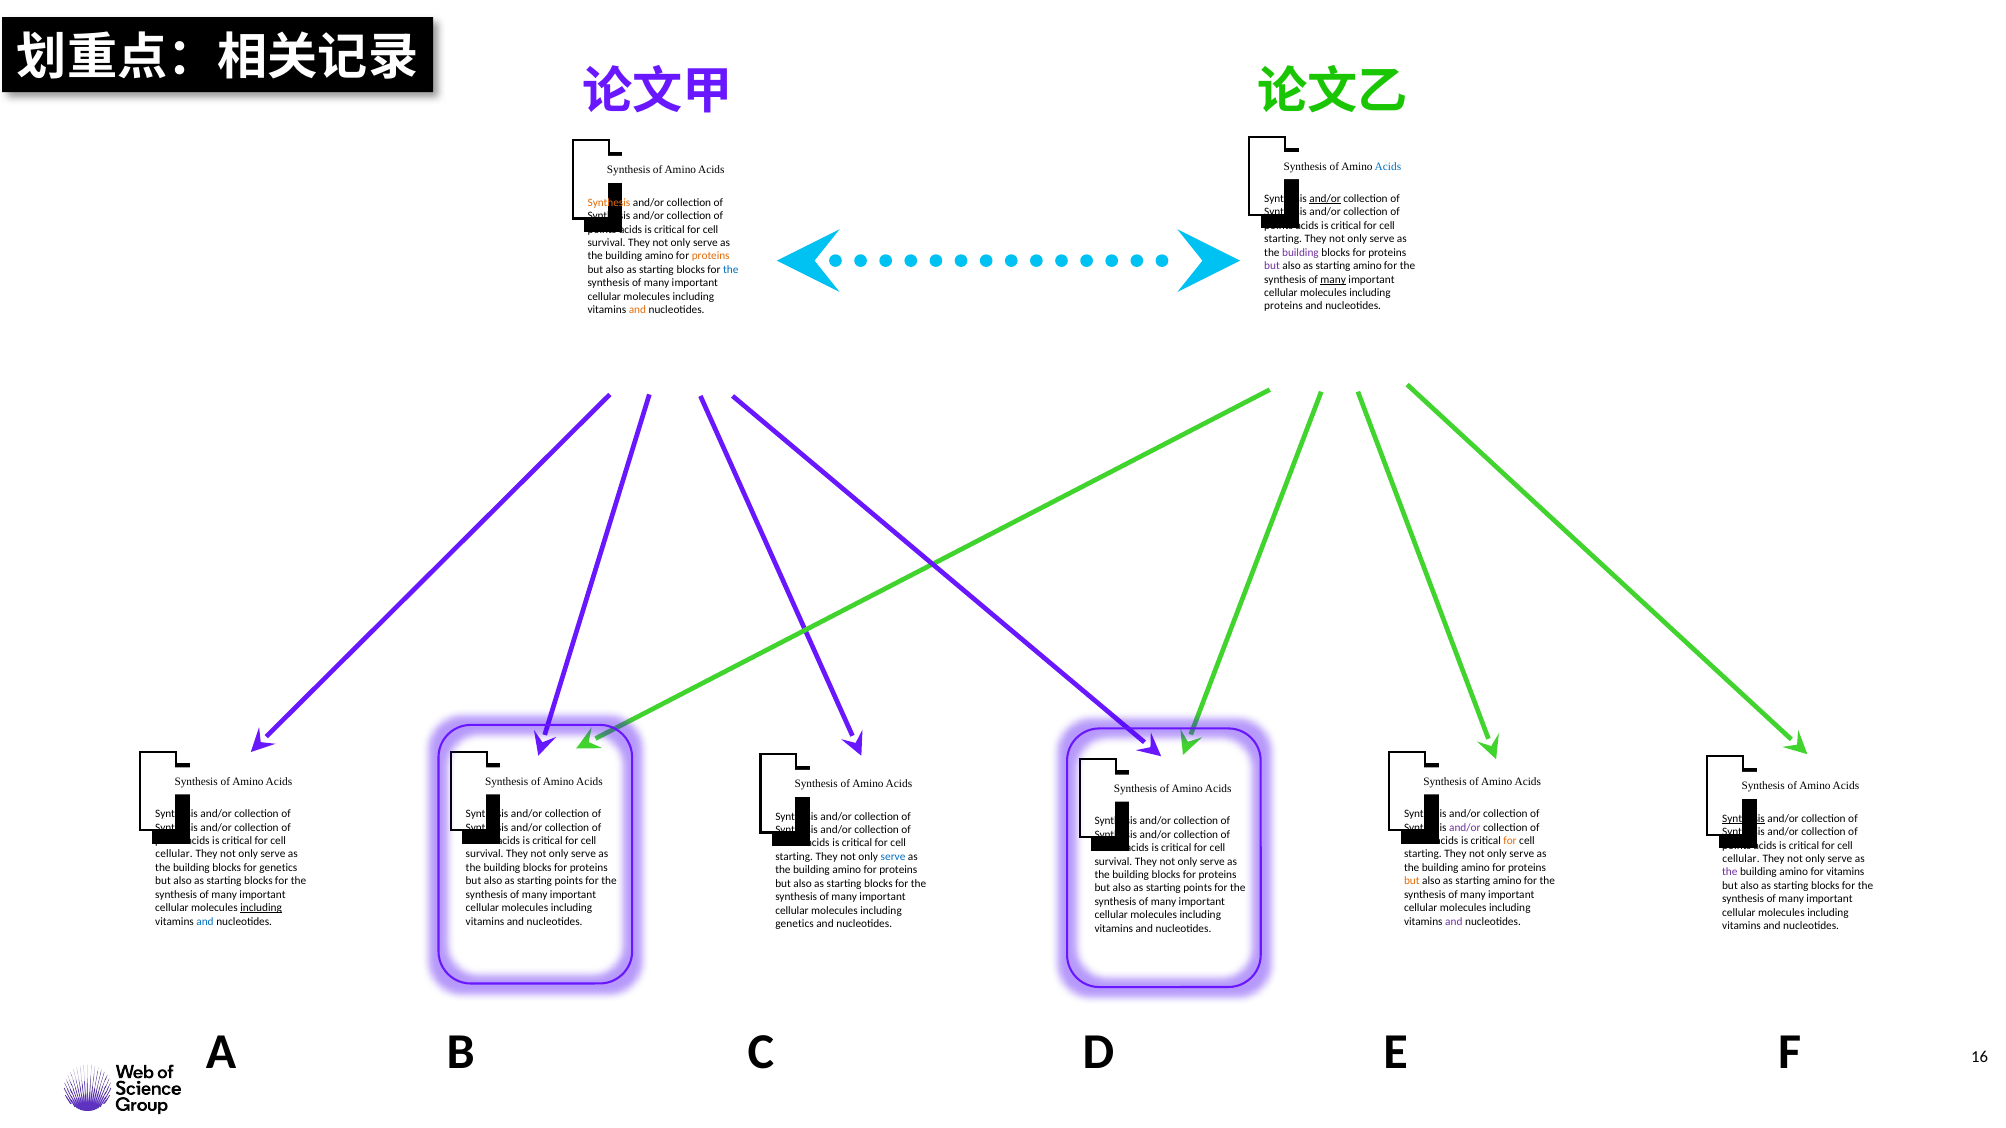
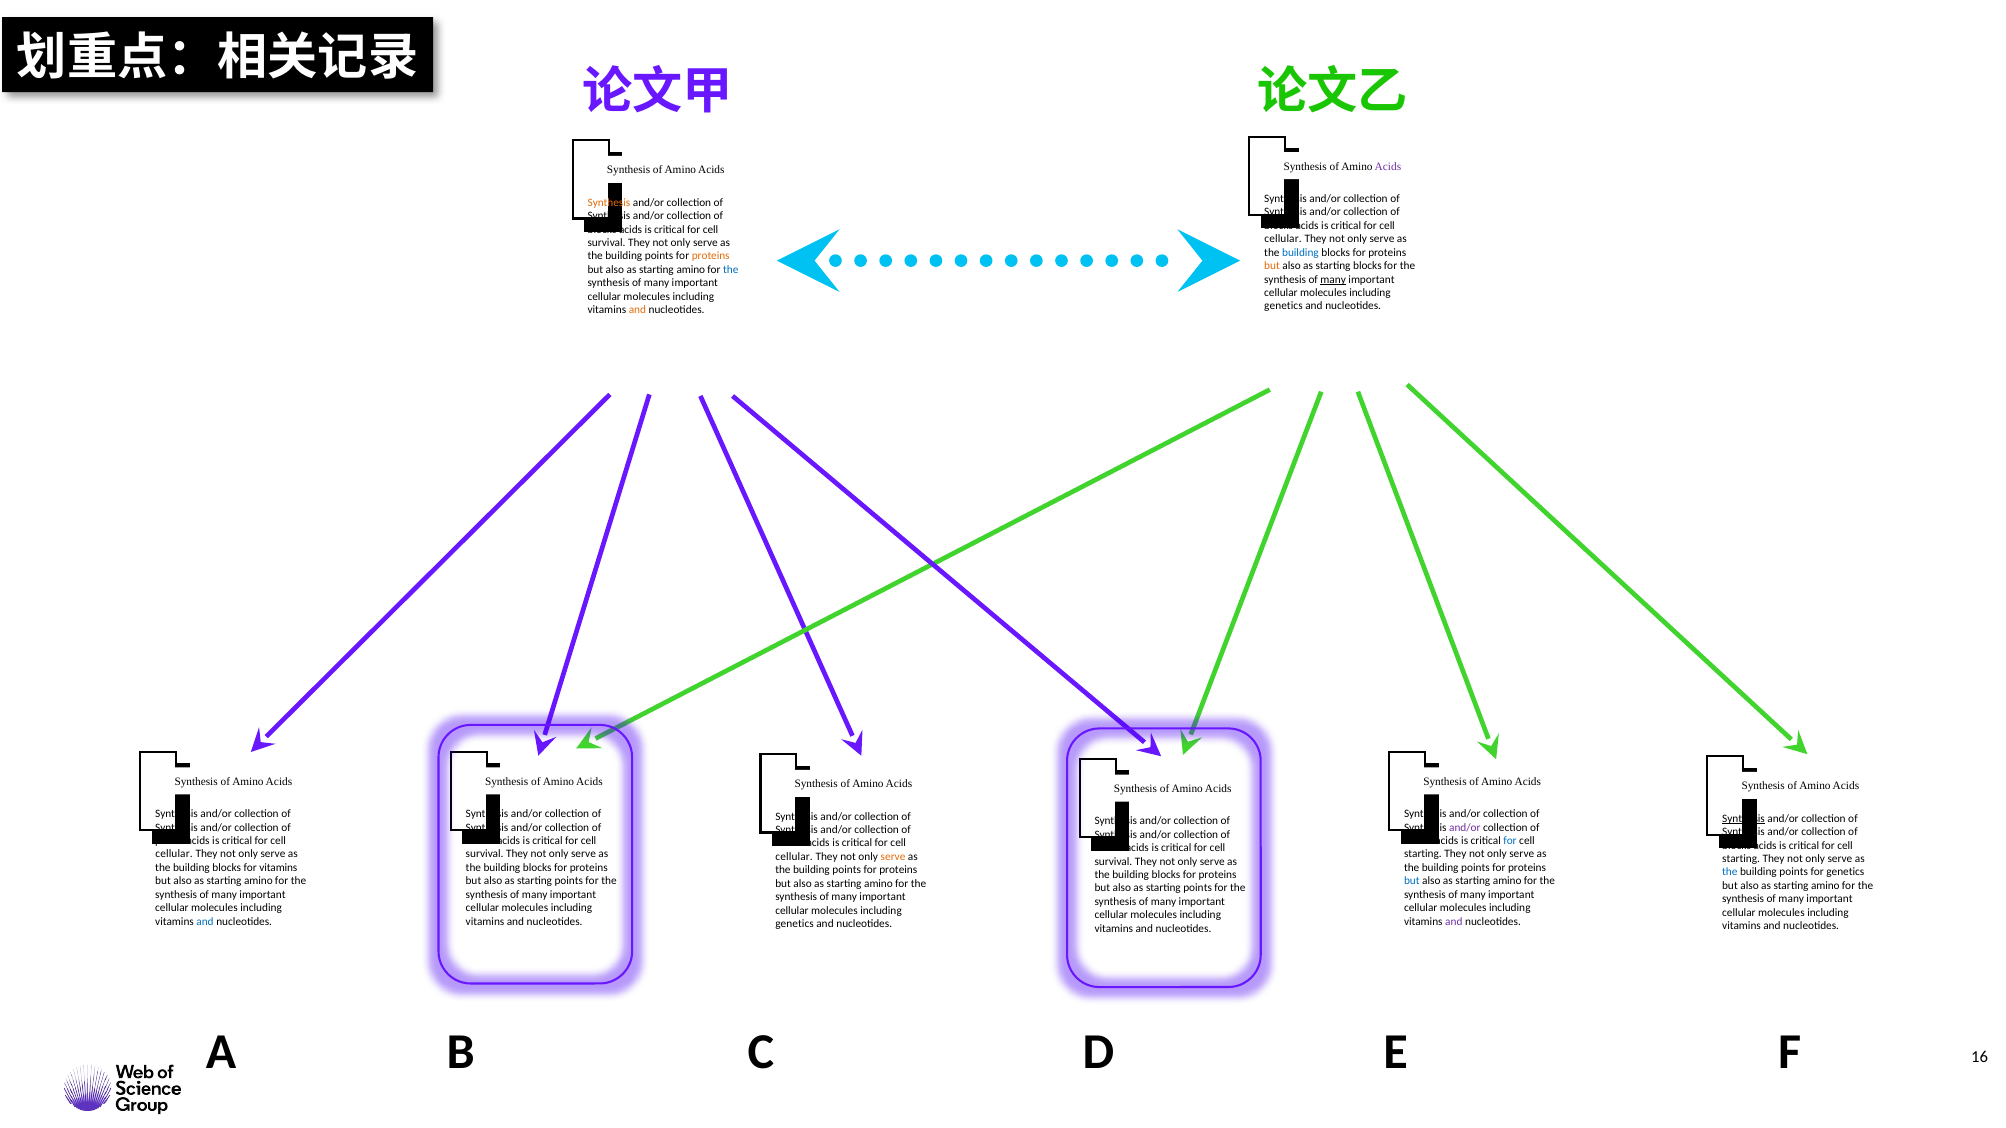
Acids at (1388, 167) colour: blue -> purple
and/or at (1325, 199) underline: present -> none
points at (1279, 226): points -> blocks
points at (602, 229): points -> blocks
starting at (1283, 239): starting -> cellular
building at (1300, 253) colour: purple -> blue
amino at (659, 256): amino -> points
but at (1272, 266) colour: purple -> orange
amino at (1367, 266): amino -> blocks
blocks at (691, 270): blocks -> amino
proteins at (1284, 306): proteins -> genetics
for at (1510, 841) colour: orange -> blue
points at (1737, 846): points -> blocks
starting at (794, 857): starting -> cellular
serve at (893, 857) colour: blue -> orange
cellular at (1741, 859): cellular -> starting
for genetics: genetics -> vitamins
amino at (1476, 868): amino -> points
amino at (847, 870): amino -> points
the at (1730, 872) colour: purple -> blue
amino at (1794, 872): amino -> points
for vitamins: vitamins -> genetics
blocks at (258, 881): blocks -> amino
but at (1412, 881) colour: orange -> blue
blocks at (878, 884): blocks -> amino
blocks at (1825, 886): blocks -> amino
including at (261, 908) underline: present -> none
